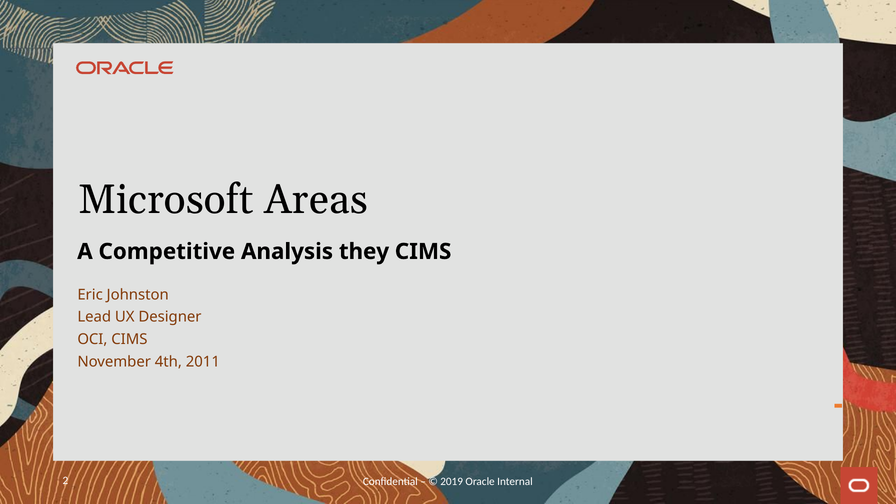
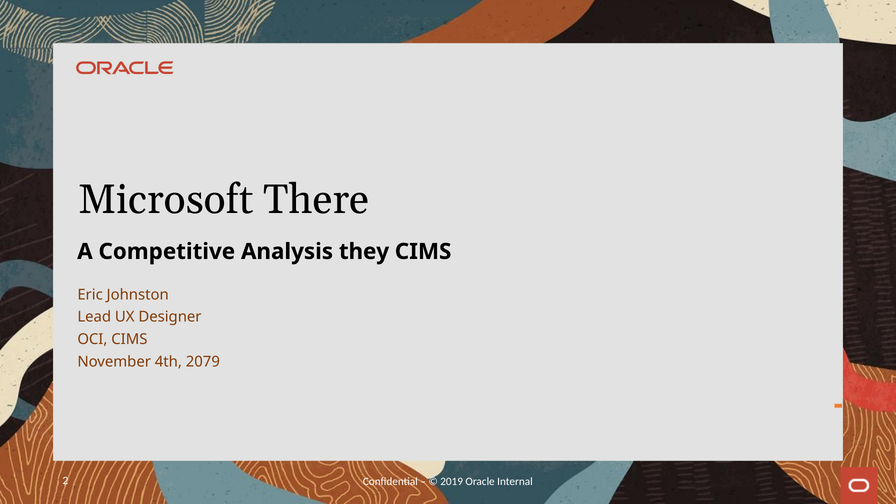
Areas: Areas -> There
2011: 2011 -> 2079
